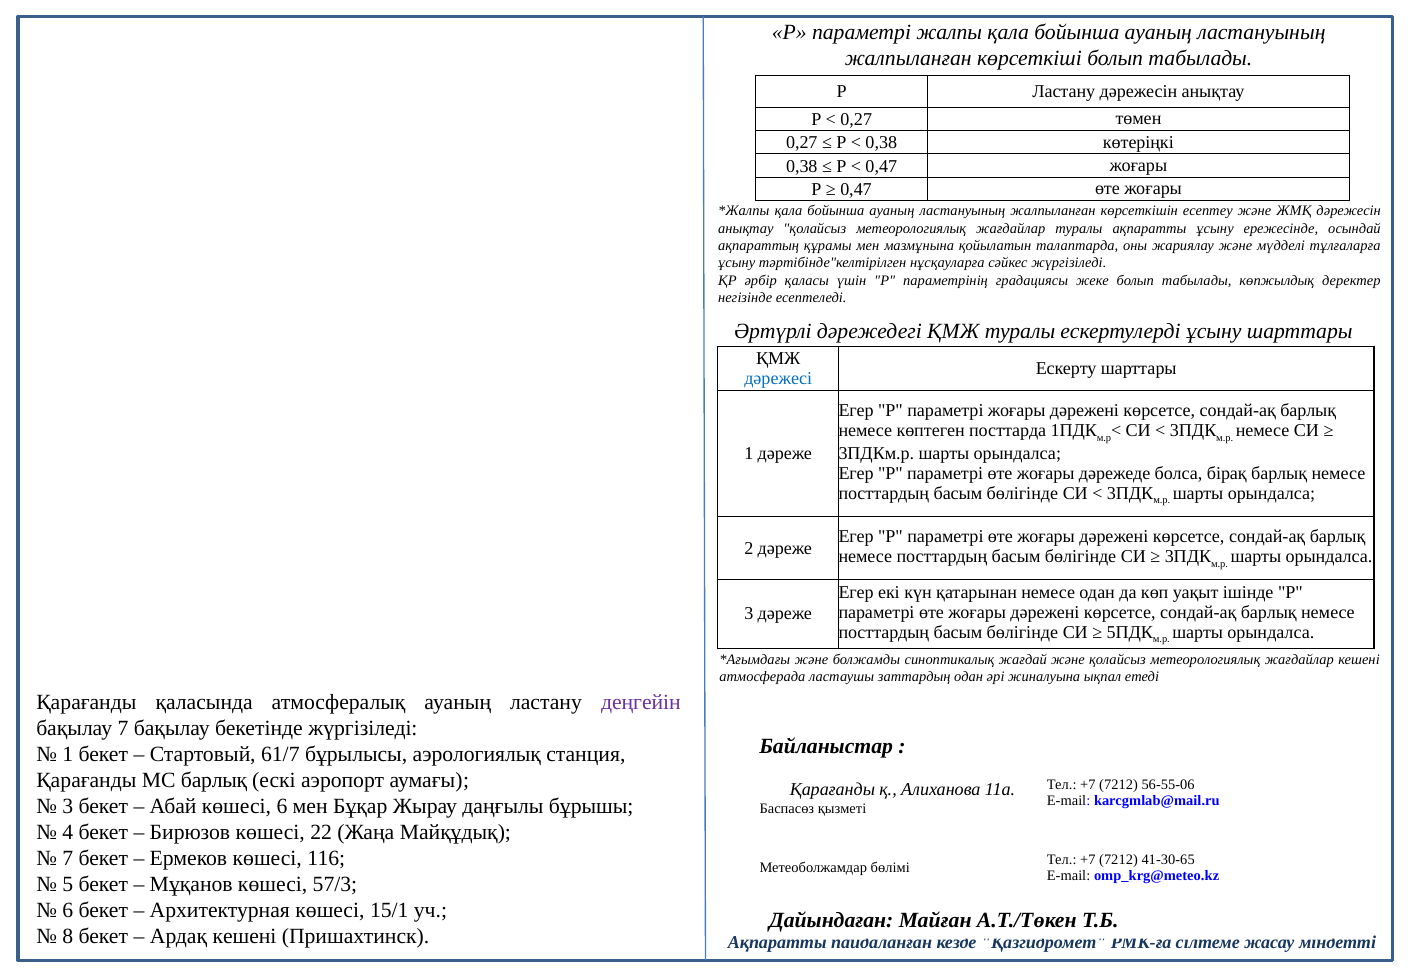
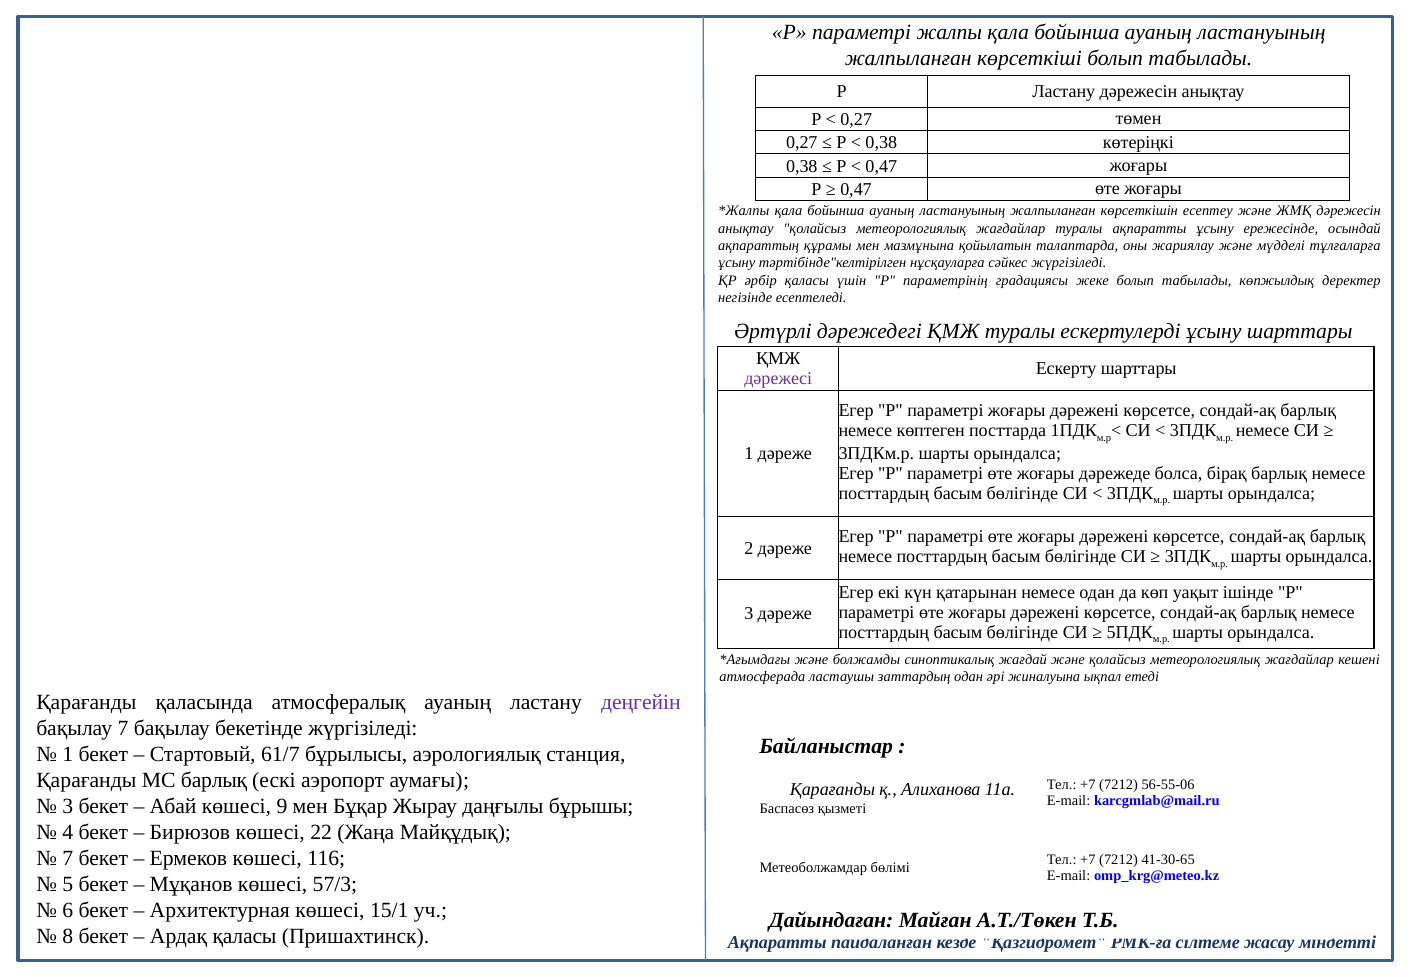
дәрежесі colour: blue -> purple
көшесі 6: 6 -> 9
Ардақ кешені: кешені -> қаласы
